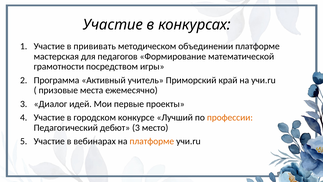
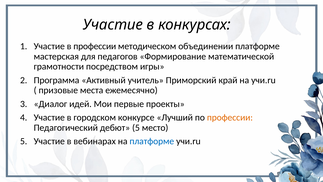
в прививать: прививать -> профессии
дебют 3: 3 -> 5
платформе at (152, 141) colour: orange -> blue
